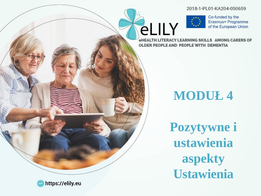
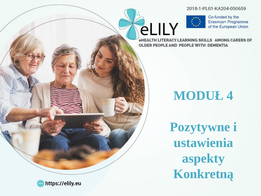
Ustawienia at (204, 174): Ustawienia -> Konkretną
